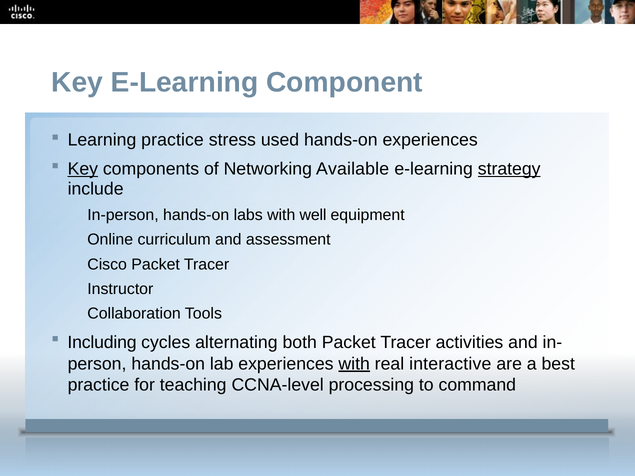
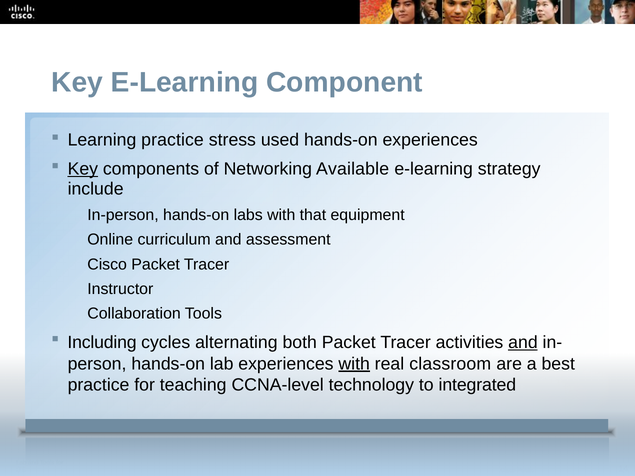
strategy underline: present -> none
well: well -> that
and at (523, 343) underline: none -> present
interactive: interactive -> classroom
processing: processing -> technology
command: command -> integrated
